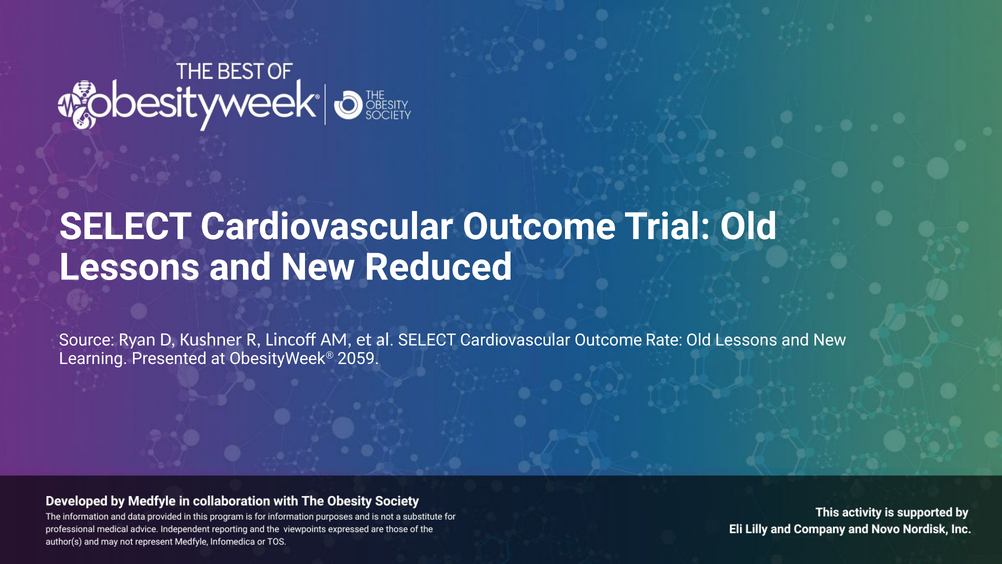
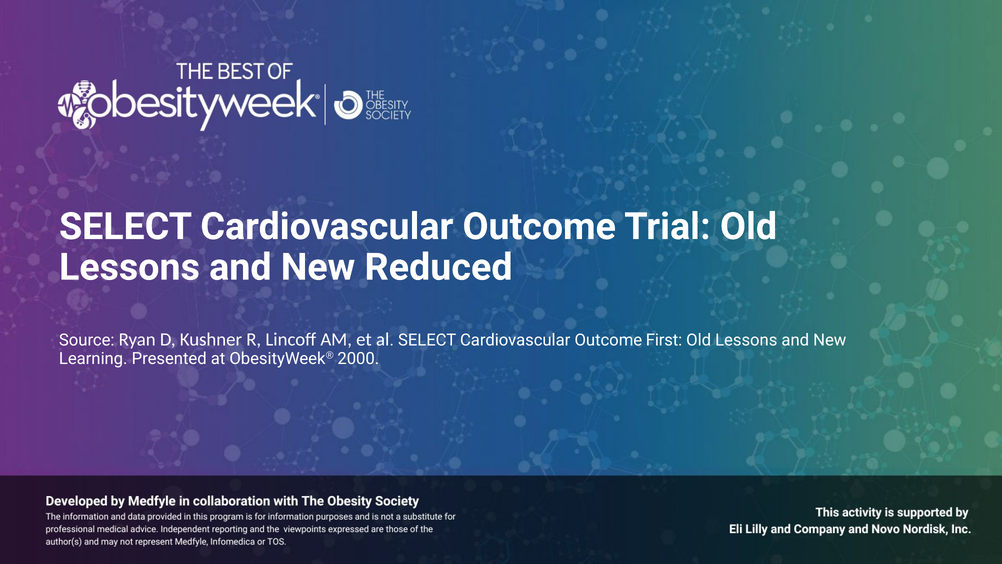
Rate: Rate -> First
2059: 2059 -> 2000
